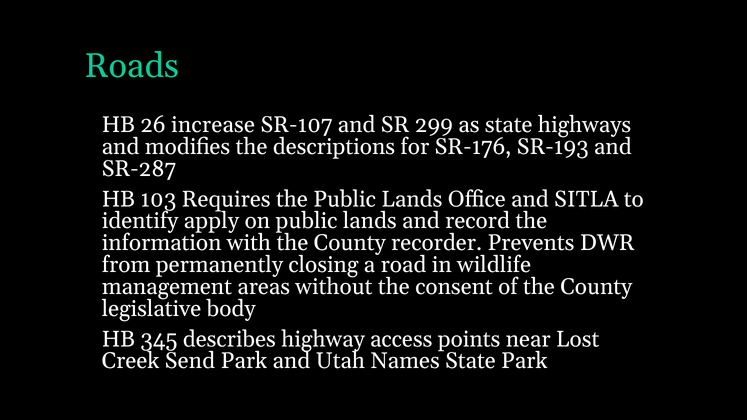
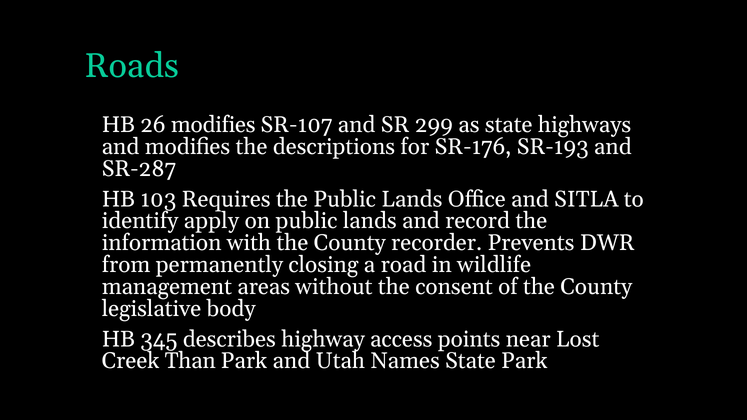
26 increase: increase -> modifies
Send: Send -> Than
